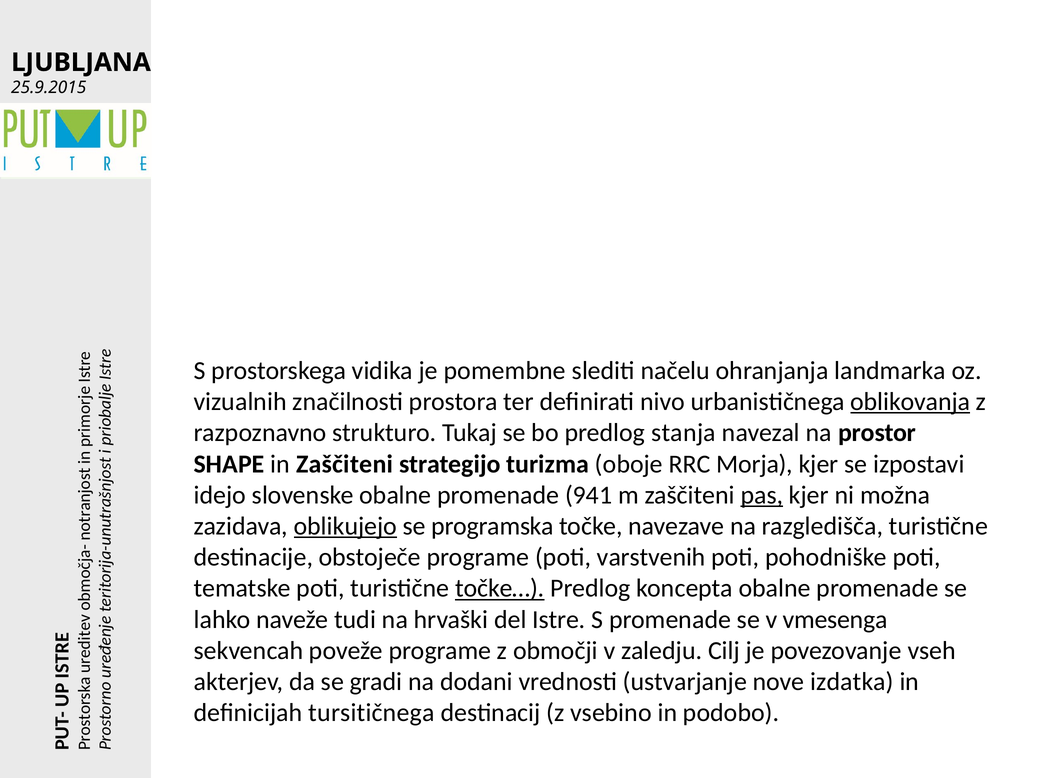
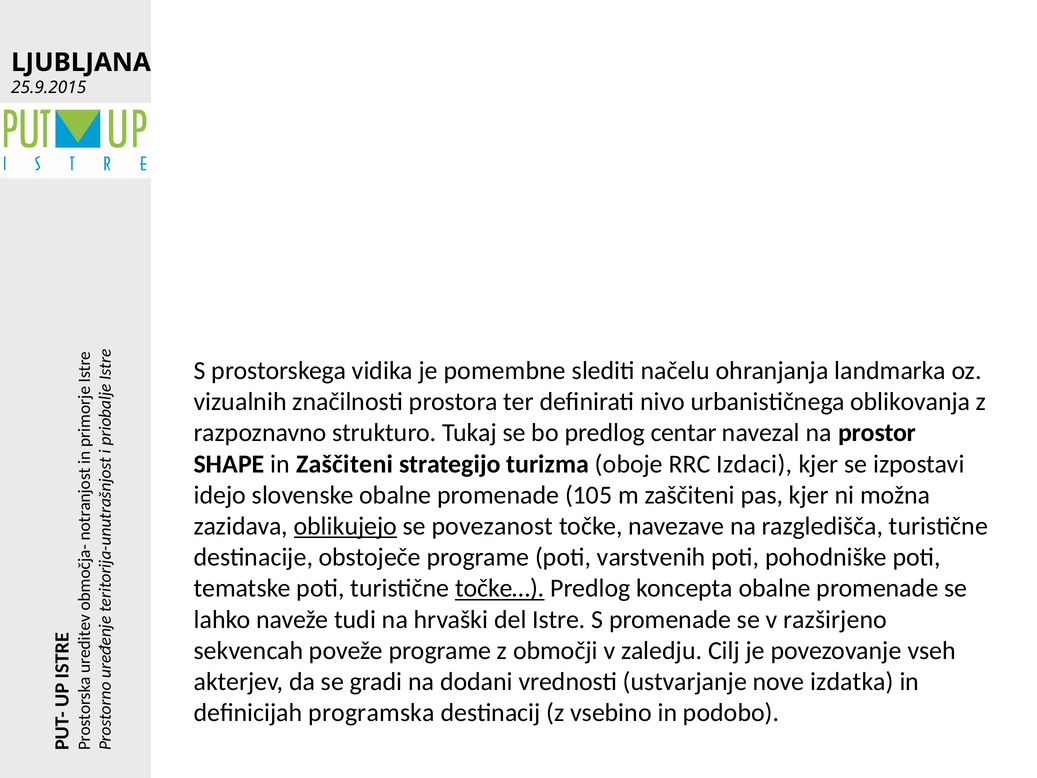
oblikovanja underline: present -> none
stanja: stanja -> centar
Morja: Morja -> Izdaci
941: 941 -> 105
pas underline: present -> none
programska: programska -> povezanost
vmesenga: vmesenga -> razširjeno
tursitičnega: tursitičnega -> programska
